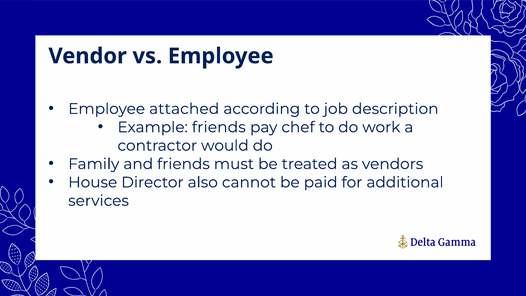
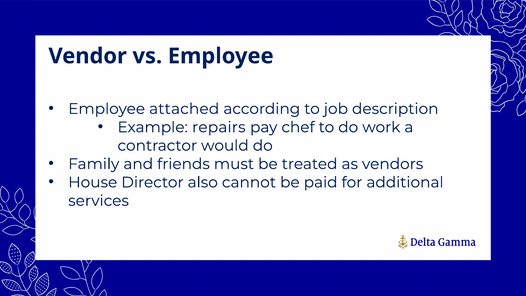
Example friends: friends -> repairs
